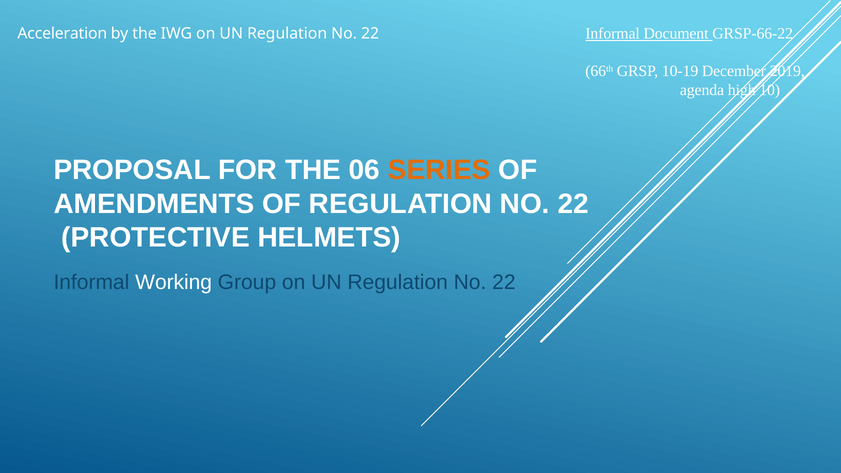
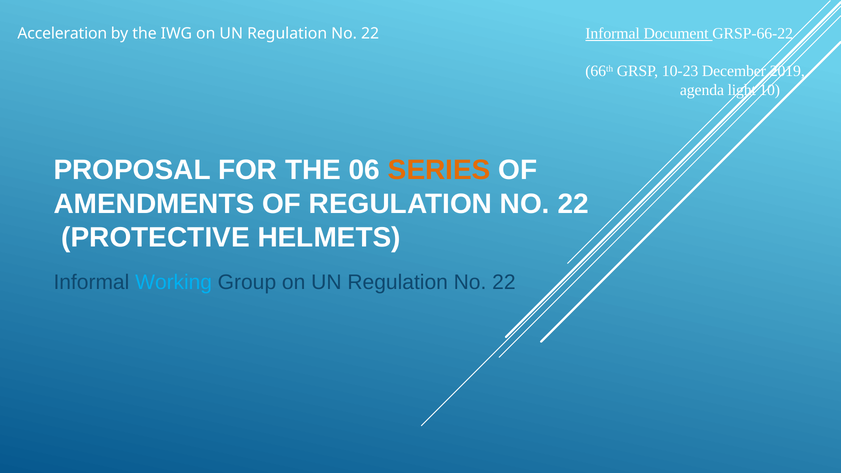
10-19: 10-19 -> 10-23
high: high -> light
Working colour: white -> light blue
